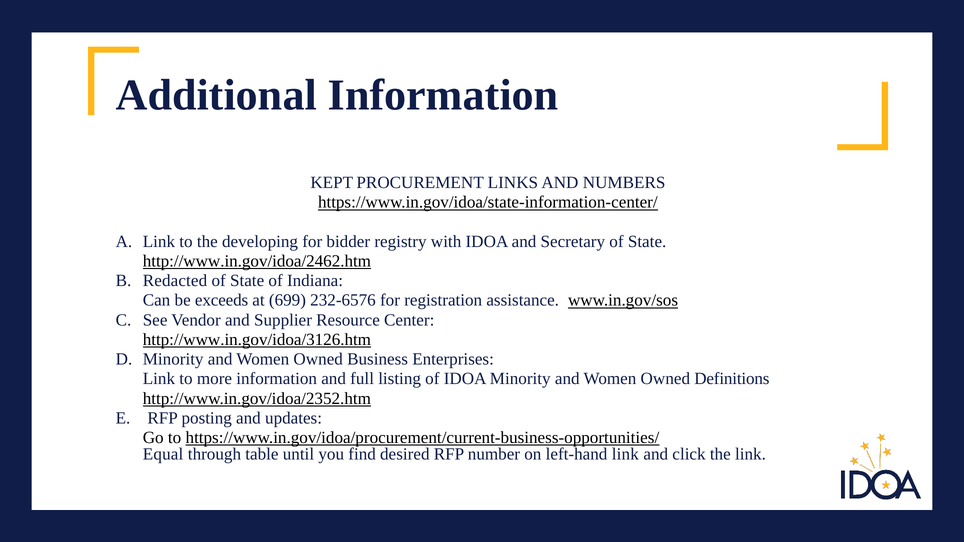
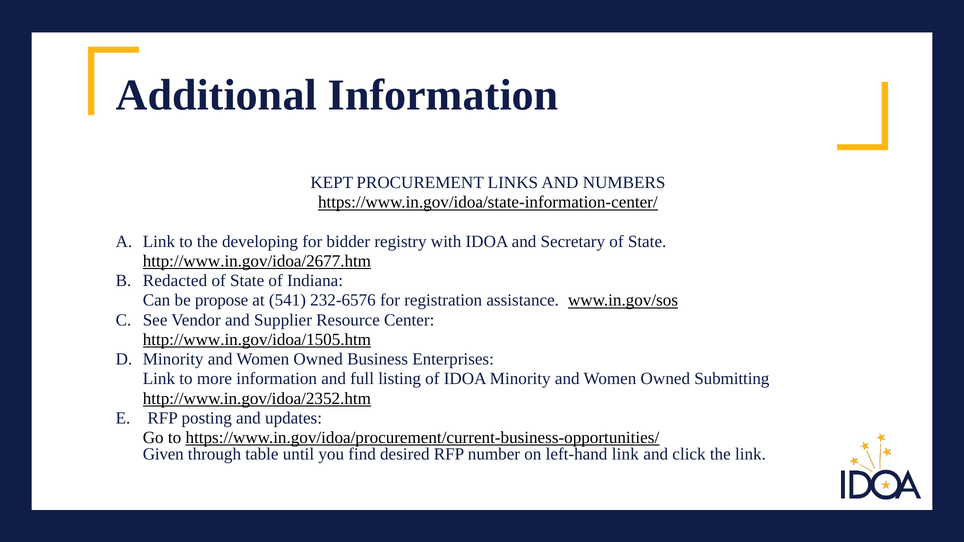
http://www.in.gov/idoa/2462.htm: http://www.in.gov/idoa/2462.htm -> http://www.in.gov/idoa/2677.htm
exceeds: exceeds -> propose
699: 699 -> 541
http://www.in.gov/idoa/3126.htm: http://www.in.gov/idoa/3126.htm -> http://www.in.gov/idoa/1505.htm
Definitions: Definitions -> Submitting
Equal: Equal -> Given
